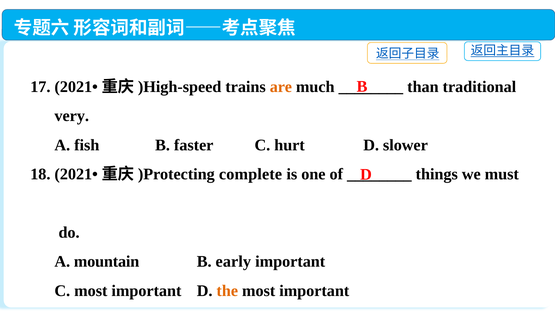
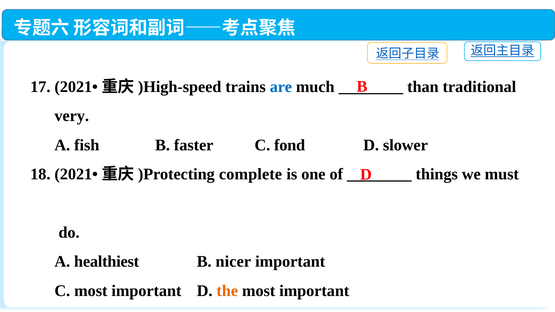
are colour: orange -> blue
hurt: hurt -> fond
mountain: mountain -> healthiest
early: early -> nicer
